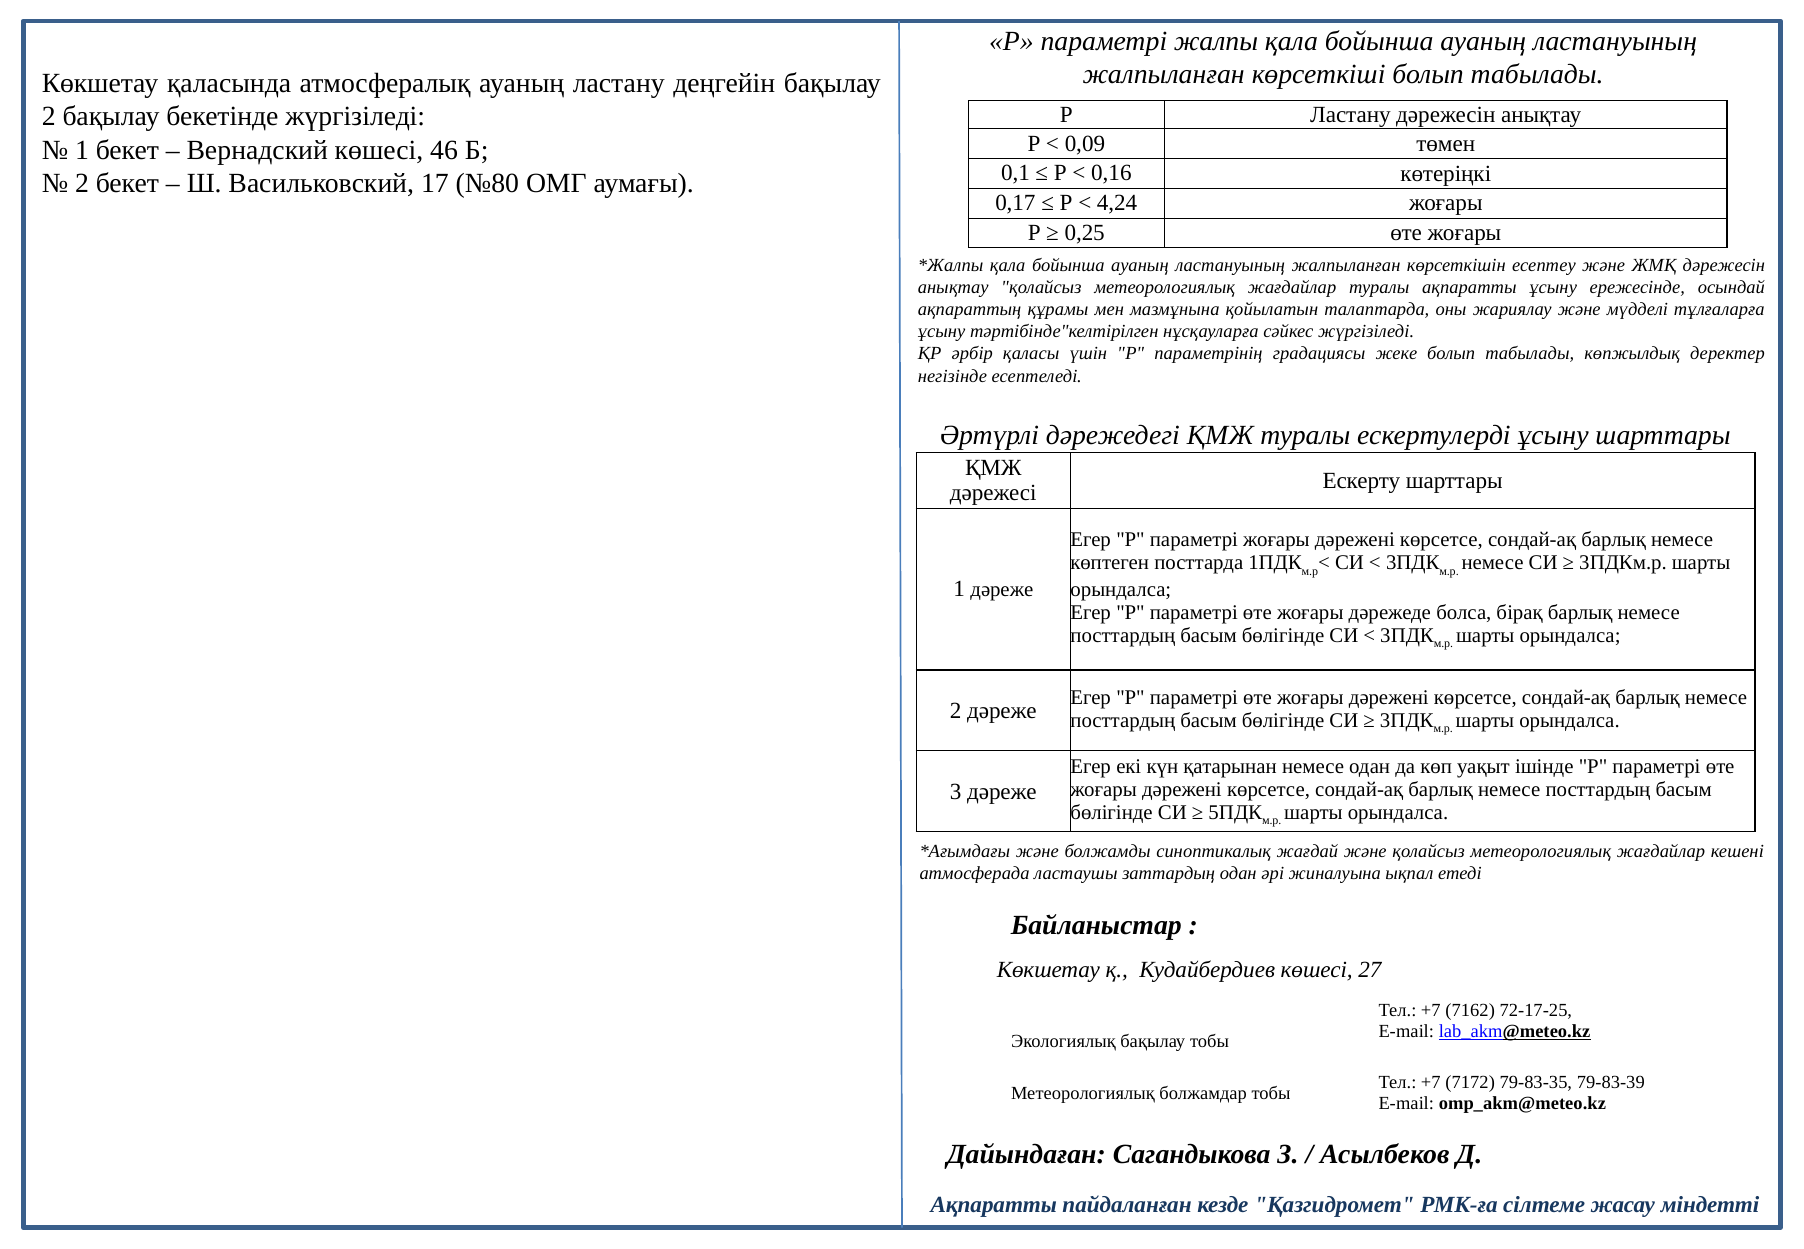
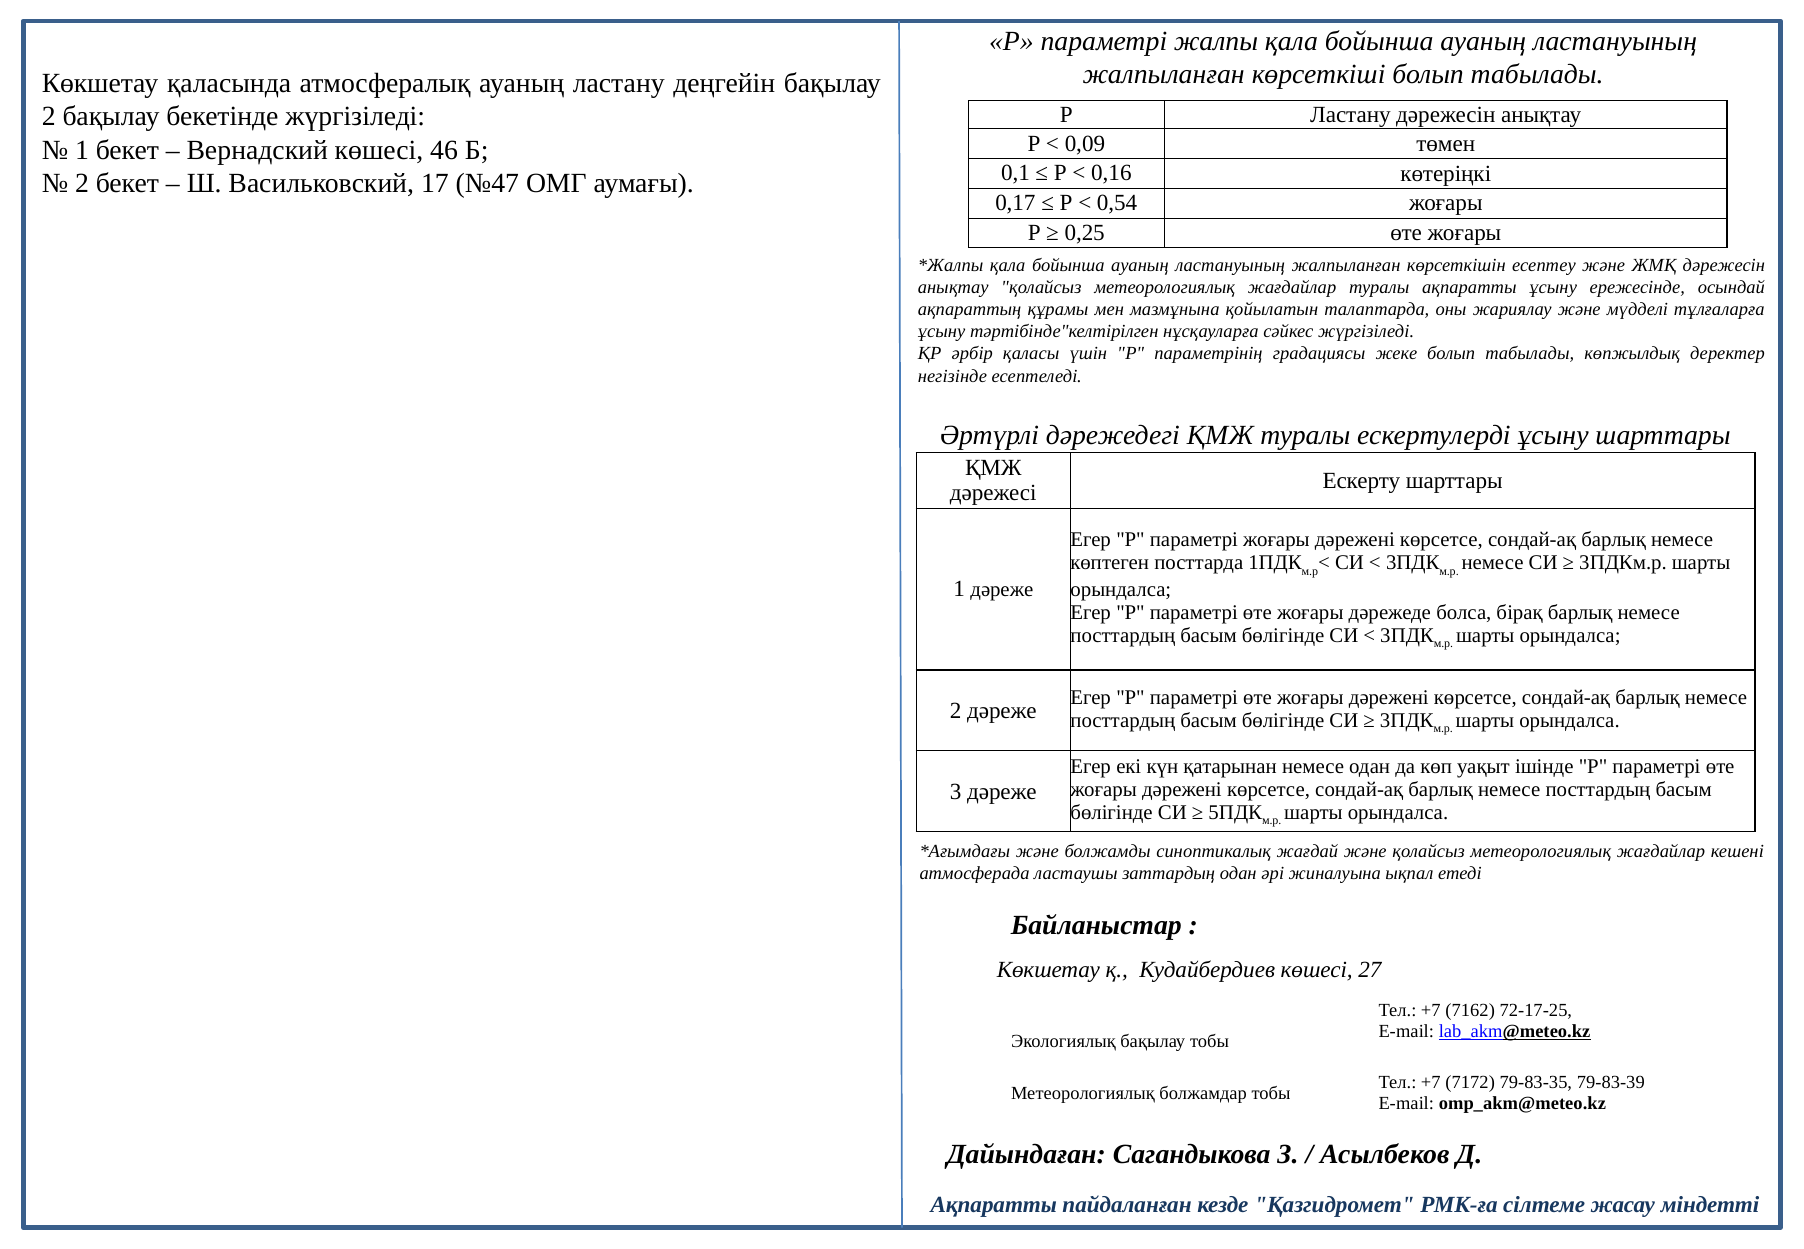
№80: №80 -> №47
4,24: 4,24 -> 0,54
